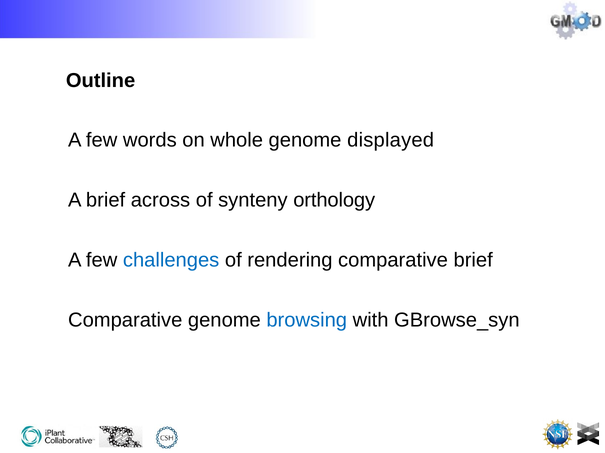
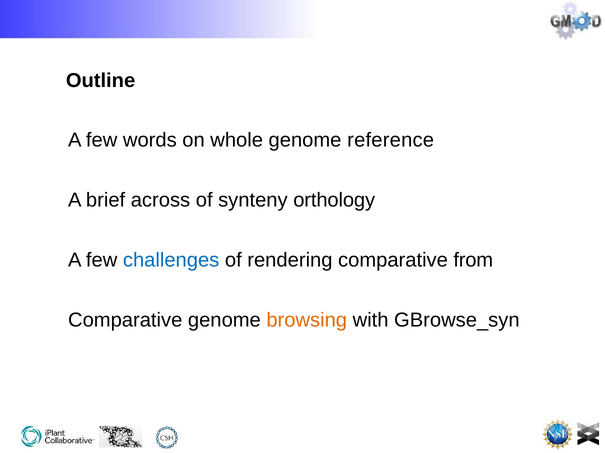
displayed: displayed -> reference
comparative brief: brief -> from
browsing colour: blue -> orange
